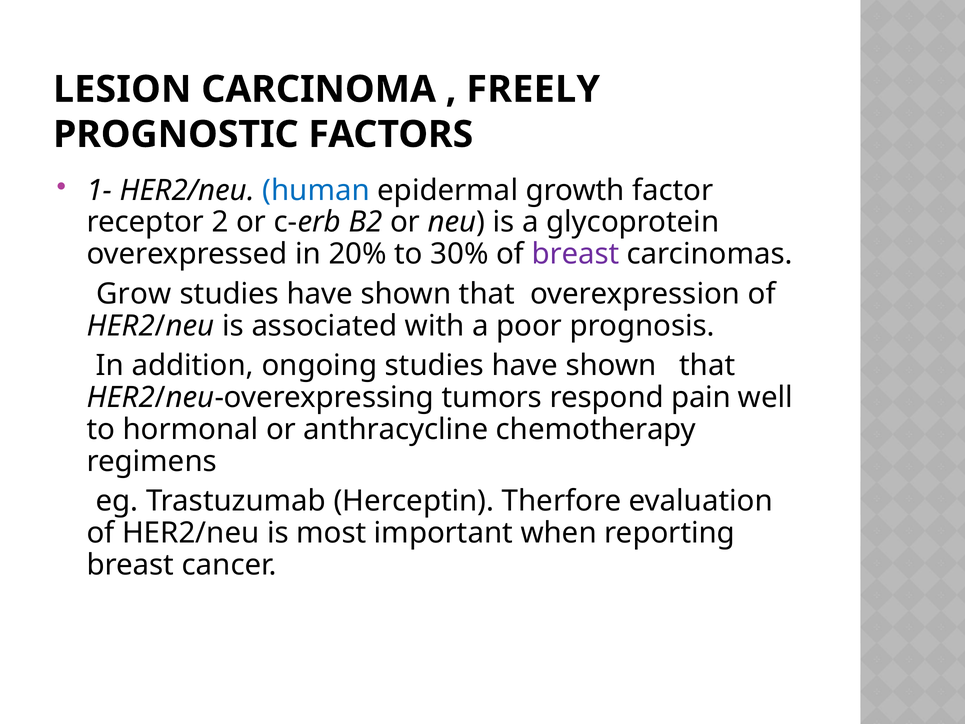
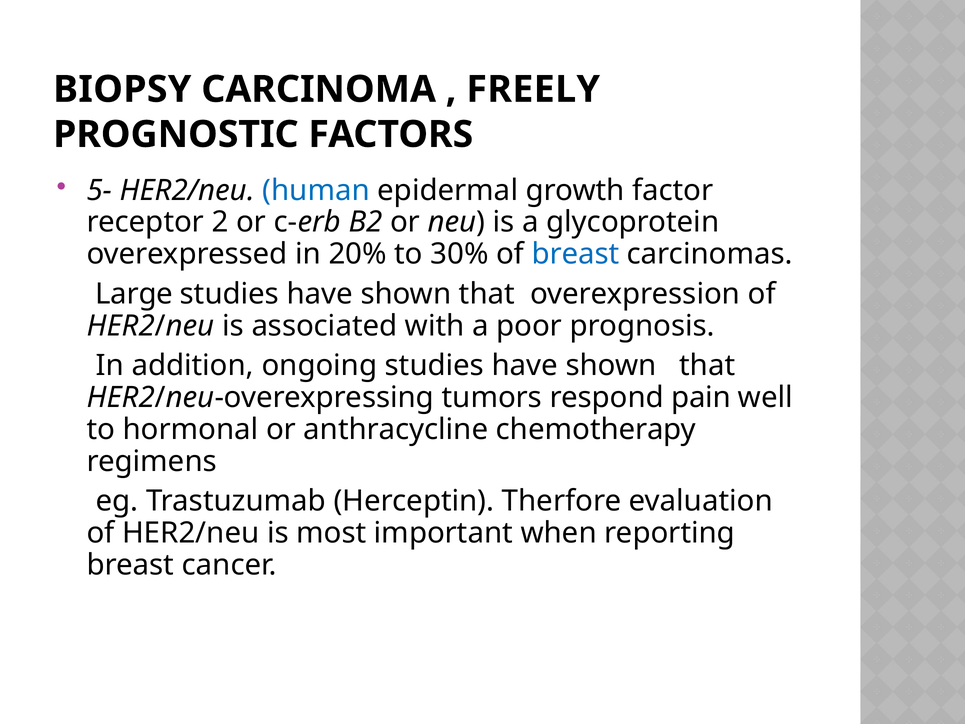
LESION: LESION -> BIOPSY
1-: 1- -> 5-
breast at (575, 254) colour: purple -> blue
Grow: Grow -> Large
